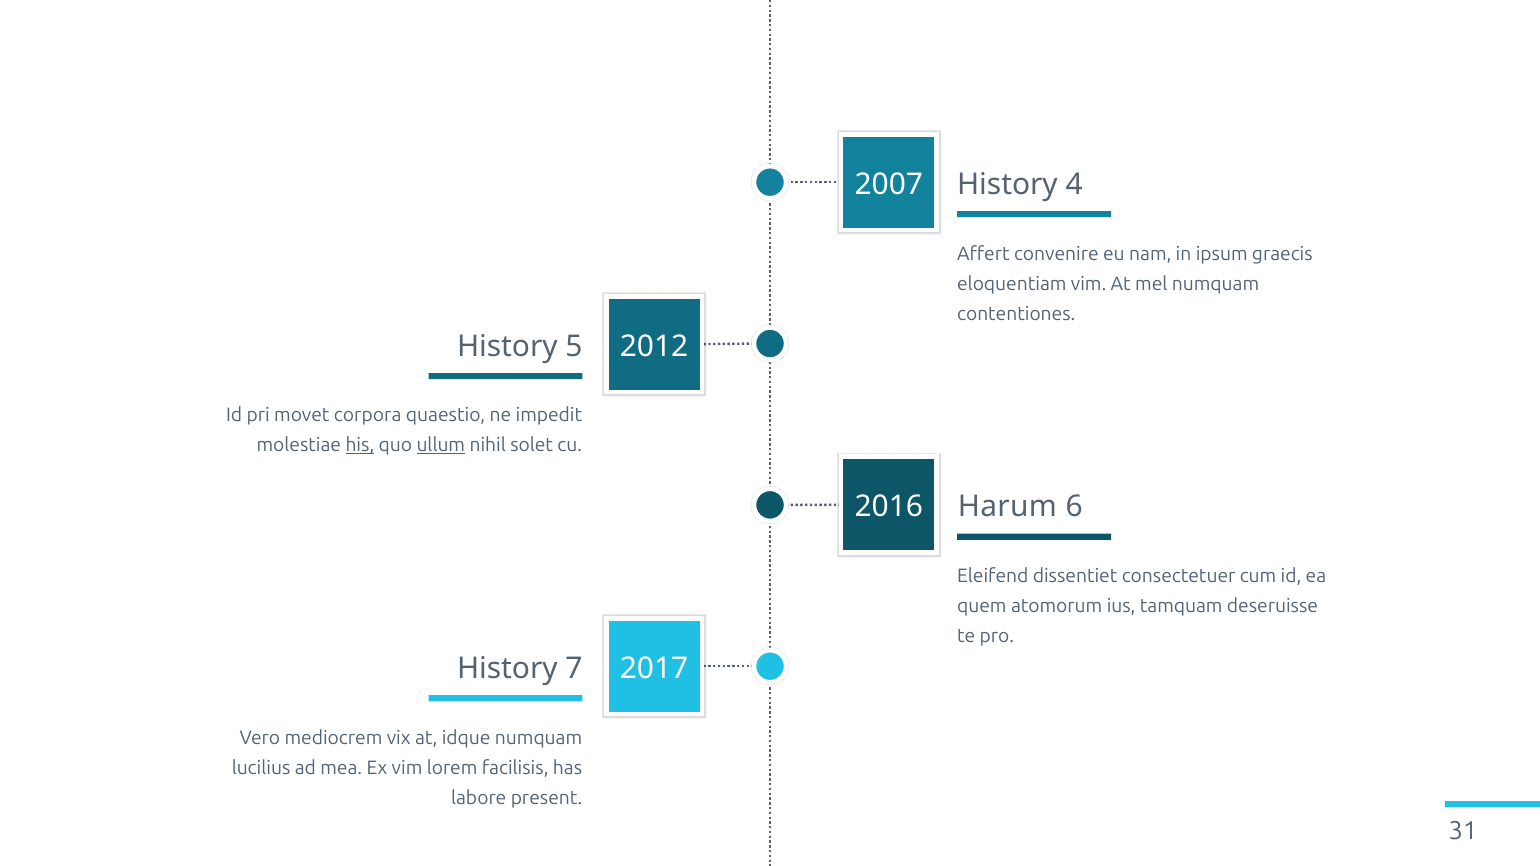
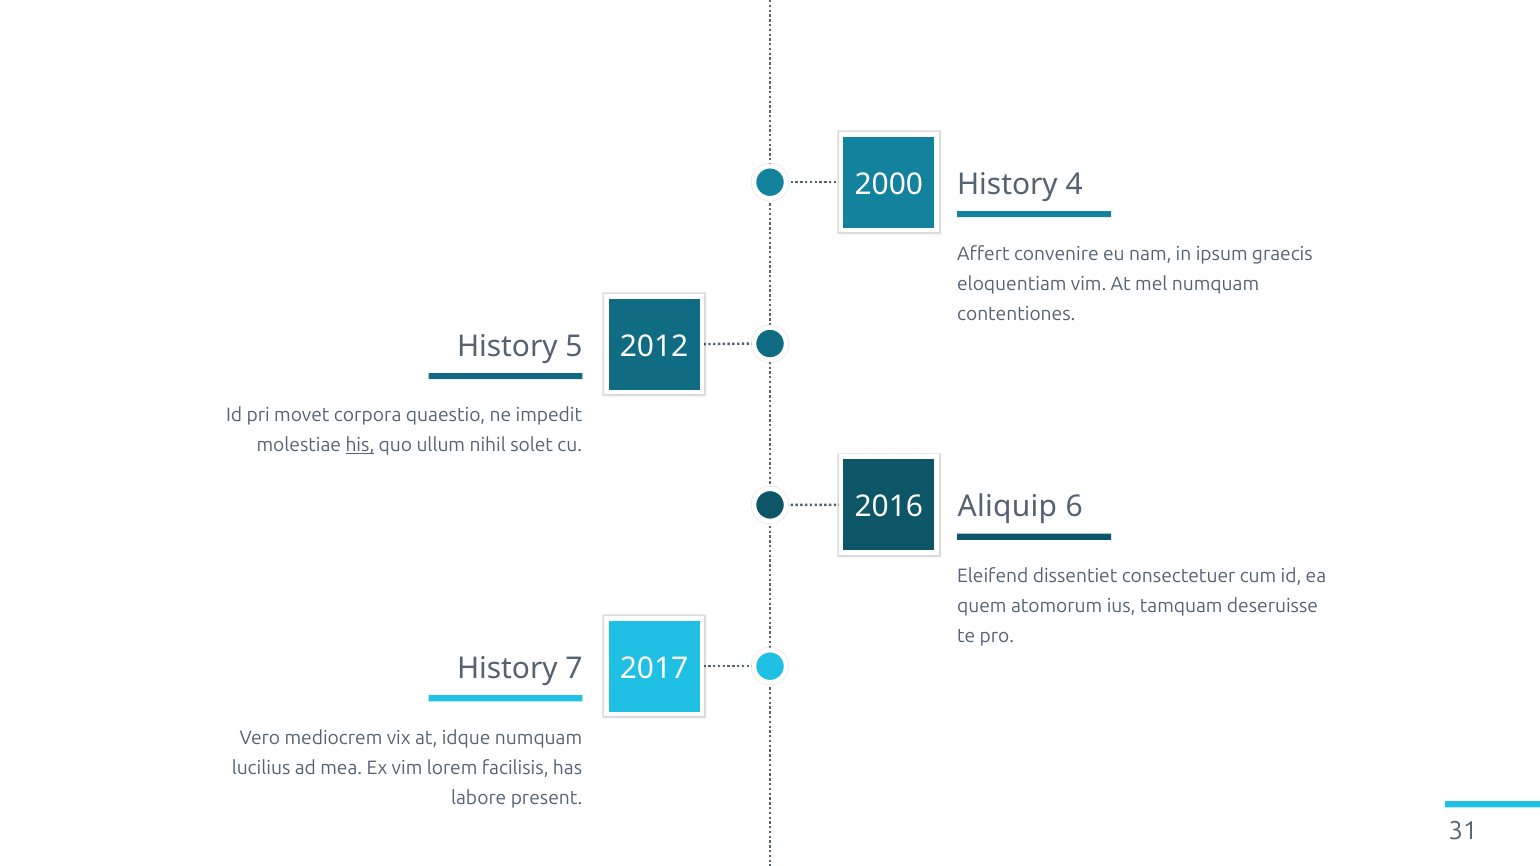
2007: 2007 -> 2000
ullum underline: present -> none
Harum: Harum -> Aliquip
